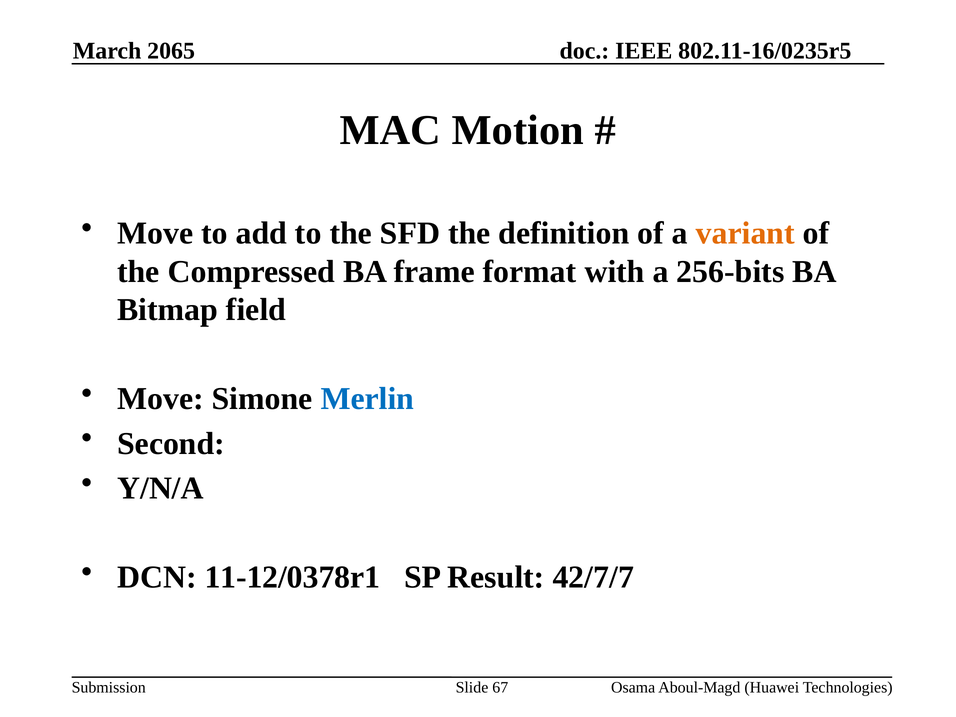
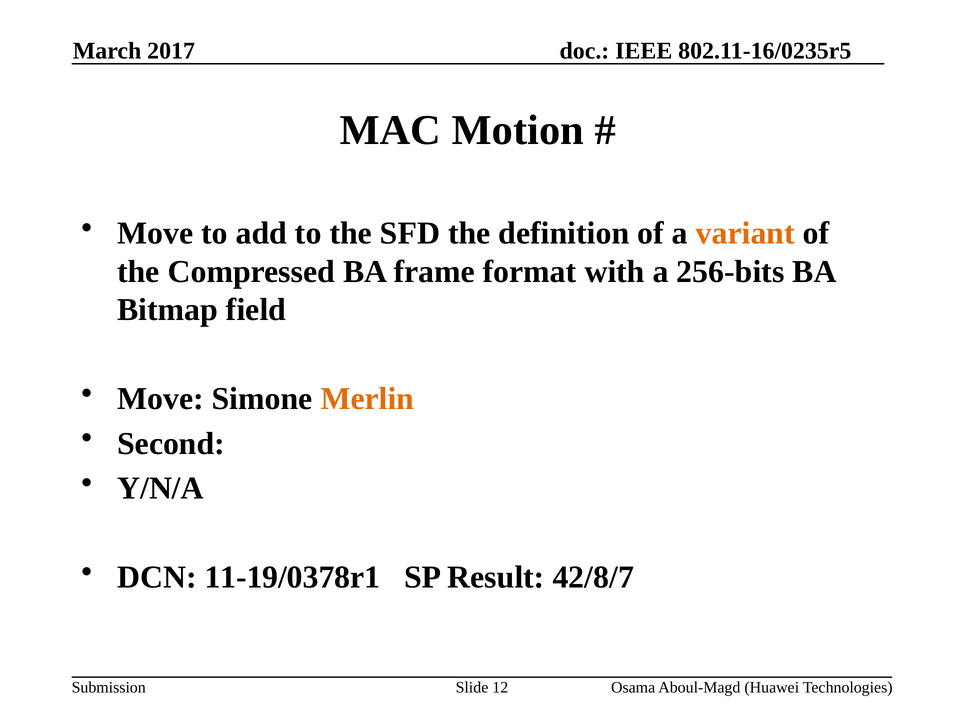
2065: 2065 -> 2017
Merlin colour: blue -> orange
11-12/0378r1: 11-12/0378r1 -> 11-19/0378r1
42/7/7: 42/7/7 -> 42/8/7
67: 67 -> 12
